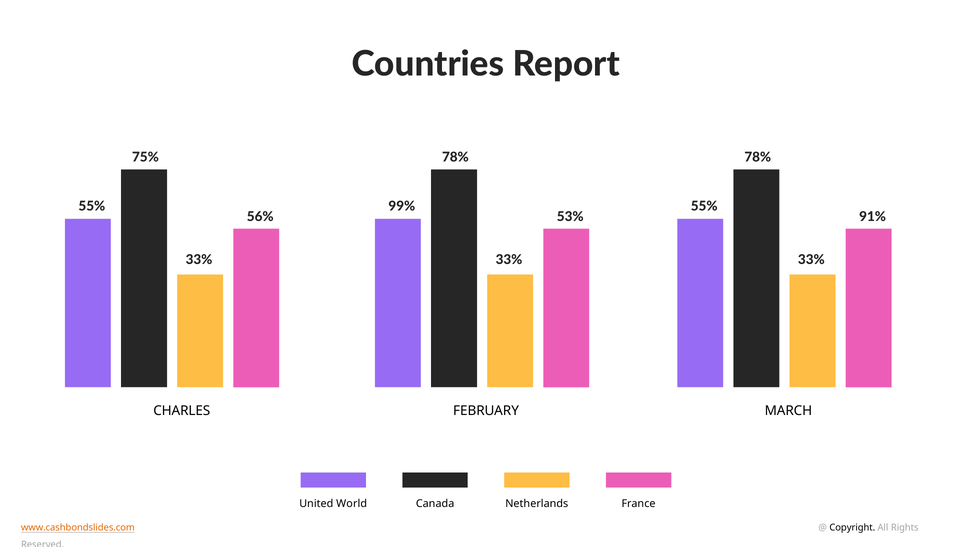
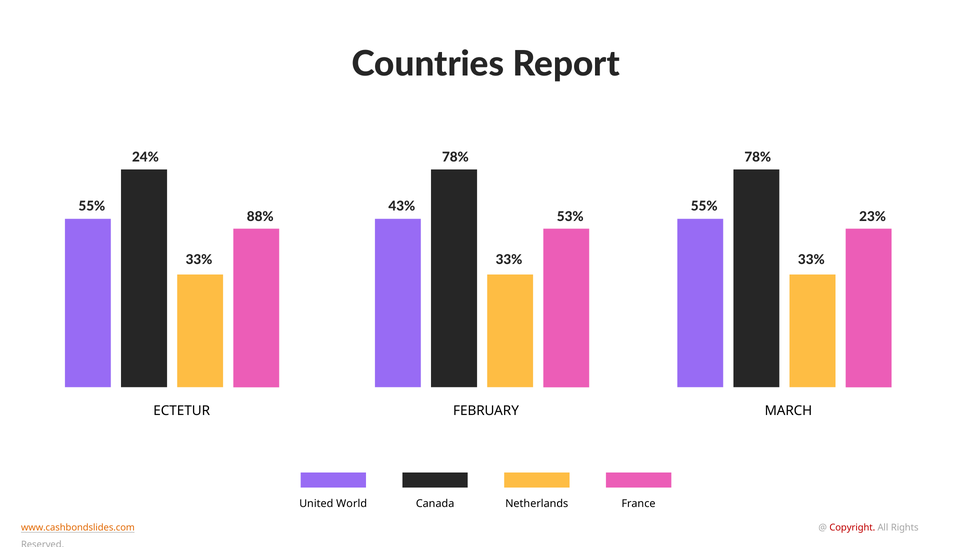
75%: 75% -> 24%
99%: 99% -> 43%
56%: 56% -> 88%
91%: 91% -> 23%
CHARLES: CHARLES -> ECTETUR
Copyright colour: black -> red
